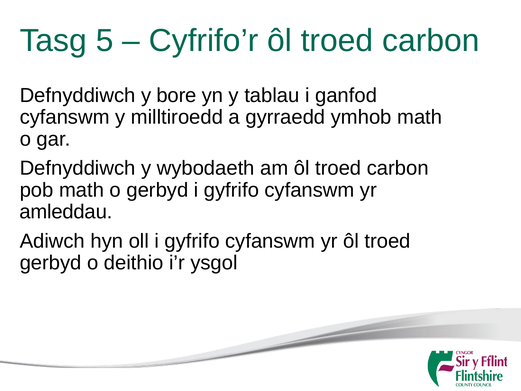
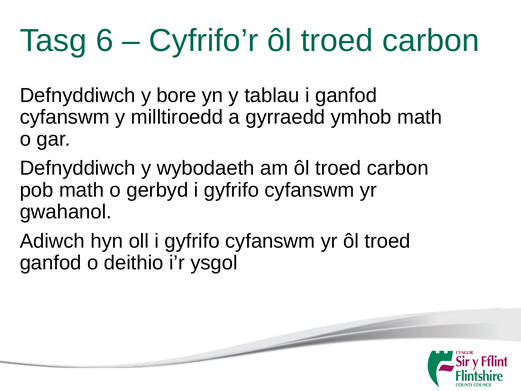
5: 5 -> 6
amleddau: amleddau -> gwahanol
gerbyd at (51, 263): gerbyd -> ganfod
